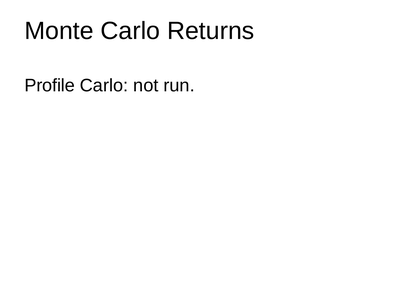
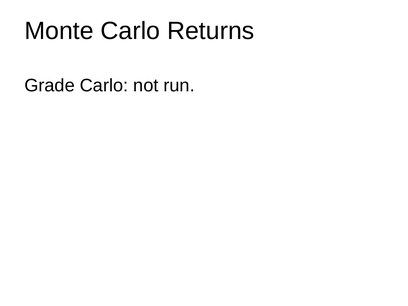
Profile: Profile -> Grade
